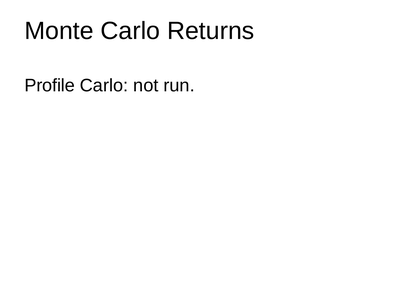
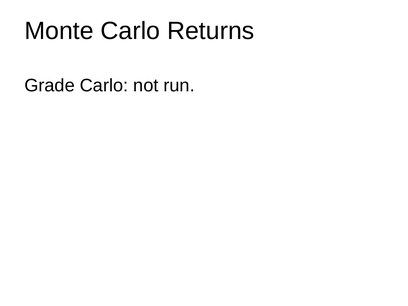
Profile: Profile -> Grade
